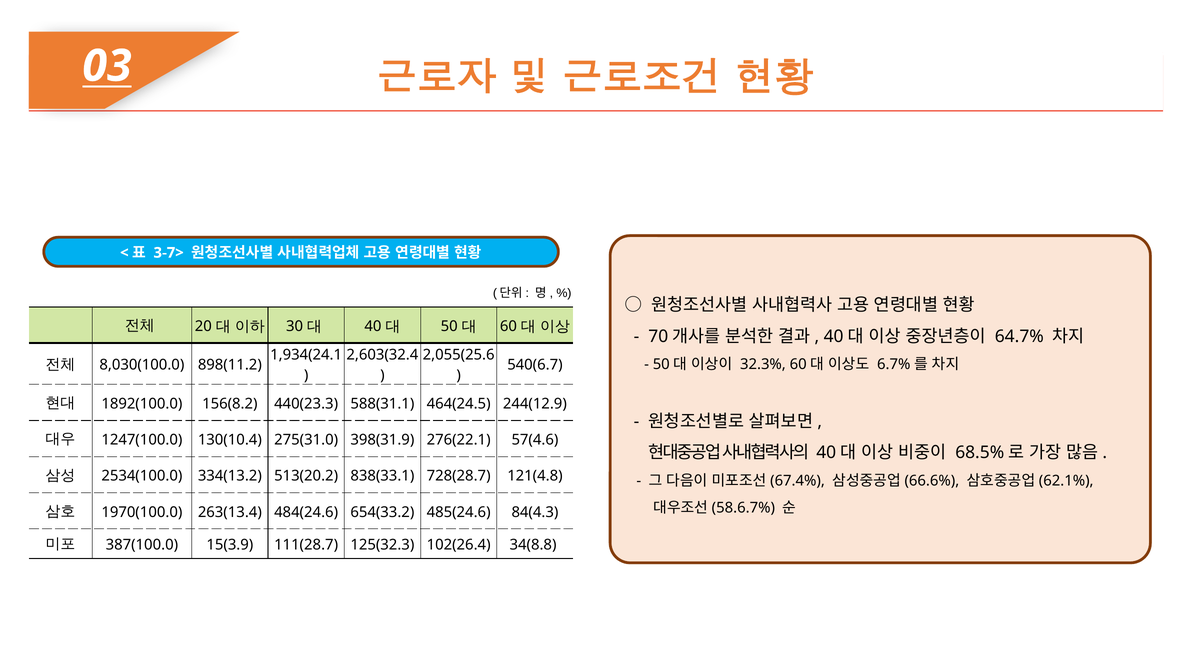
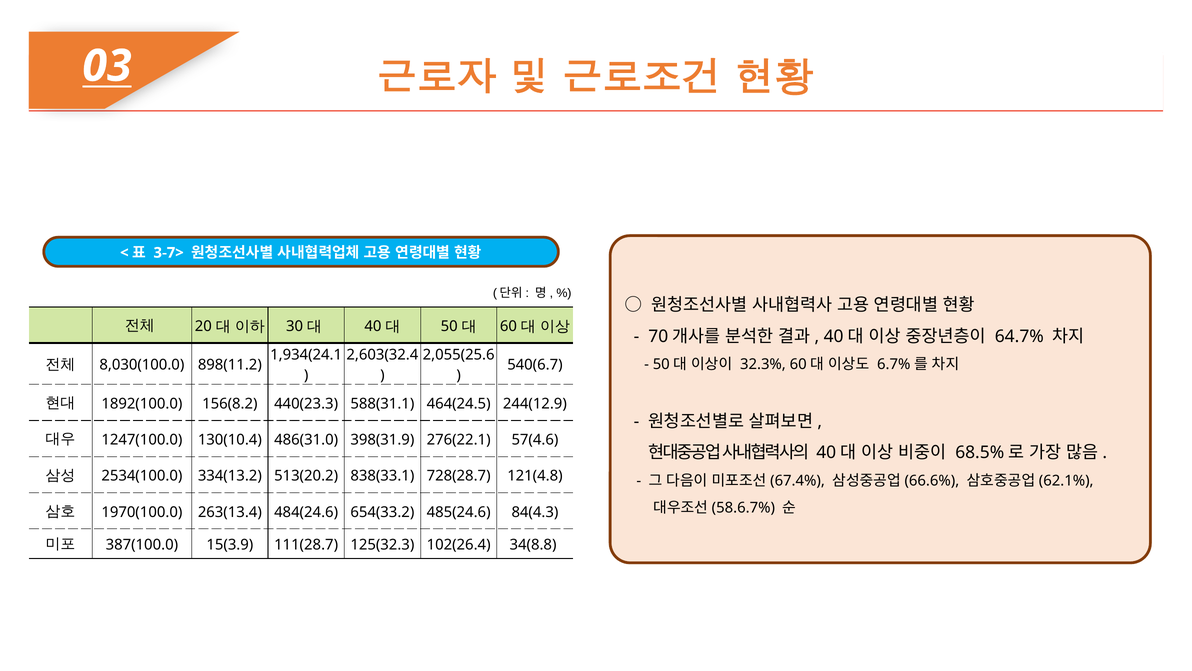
275(31.0: 275(31.0 -> 486(31.0
